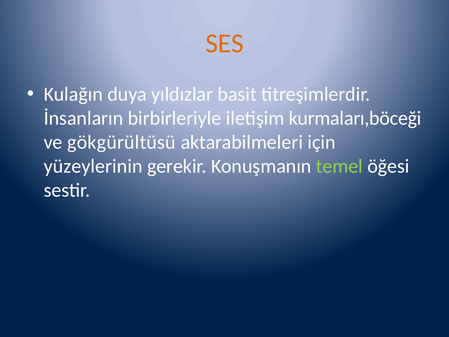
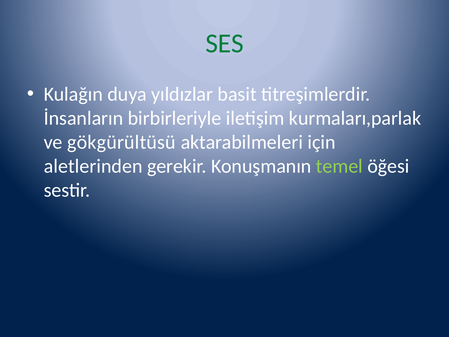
SES colour: orange -> green
kurmaları,böceği: kurmaları,böceği -> kurmaları,parlak
yüzeylerinin: yüzeylerinin -> aletlerinden
